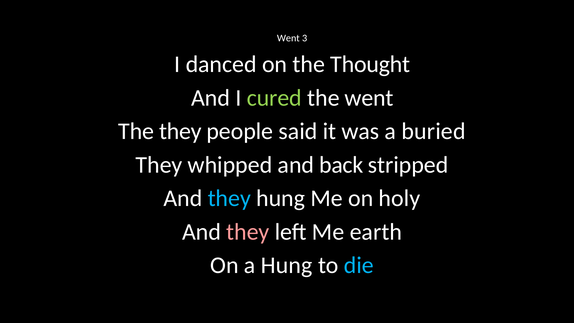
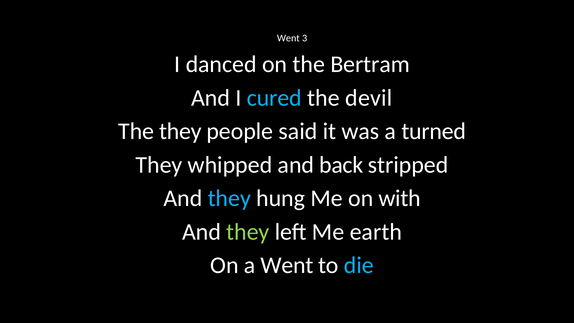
Thought: Thought -> Bertram
cured colour: light green -> light blue
the went: went -> devil
buried: buried -> turned
holy: holy -> with
they at (248, 232) colour: pink -> light green
a Hung: Hung -> Went
